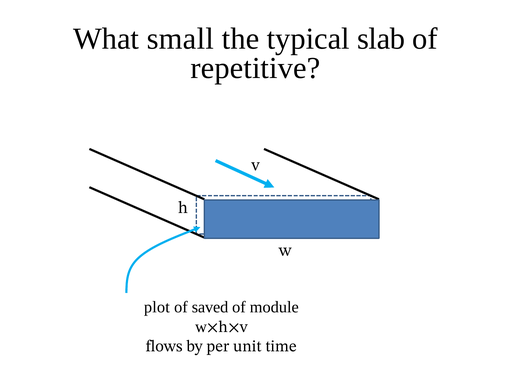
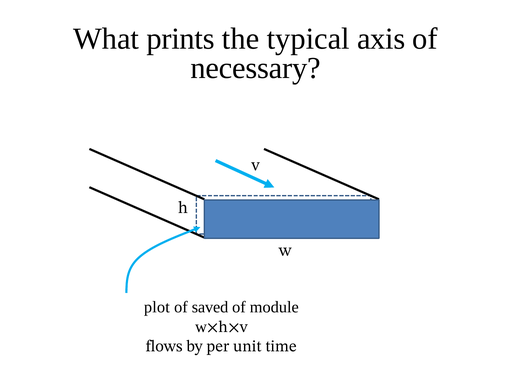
small: small -> prints
slab: slab -> axis
repetitive: repetitive -> necessary
